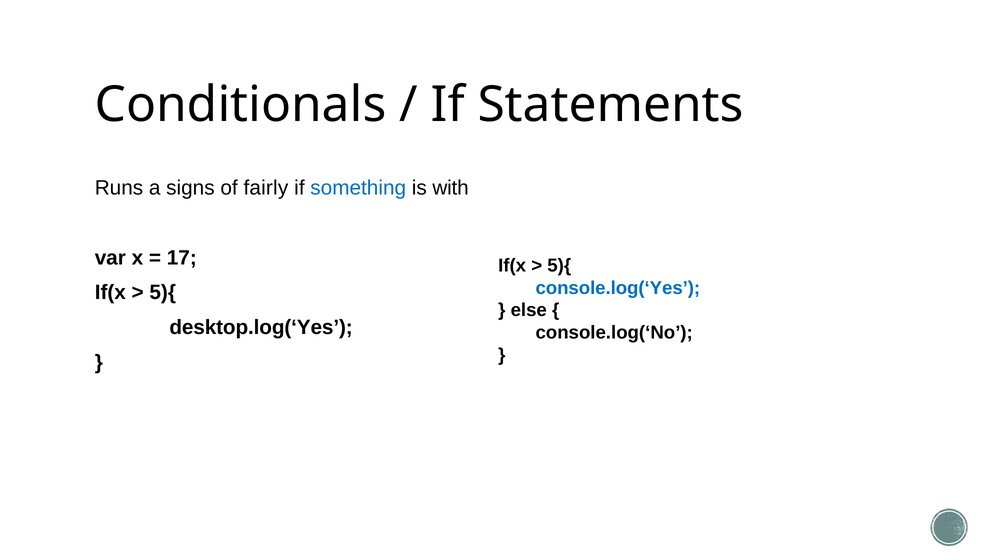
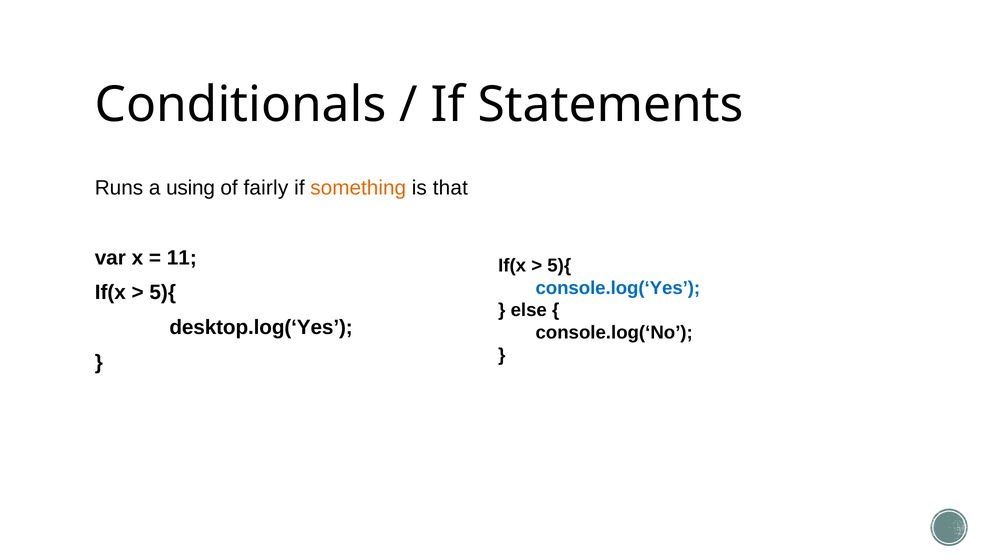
signs: signs -> using
something colour: blue -> orange
with: with -> that
17: 17 -> 11
